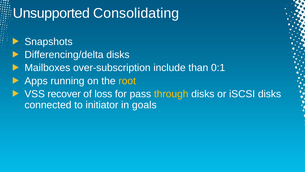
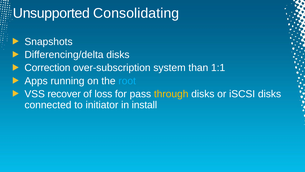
Mailboxes: Mailboxes -> Correction
include: include -> system
0:1: 0:1 -> 1:1
root colour: yellow -> light blue
goals: goals -> install
